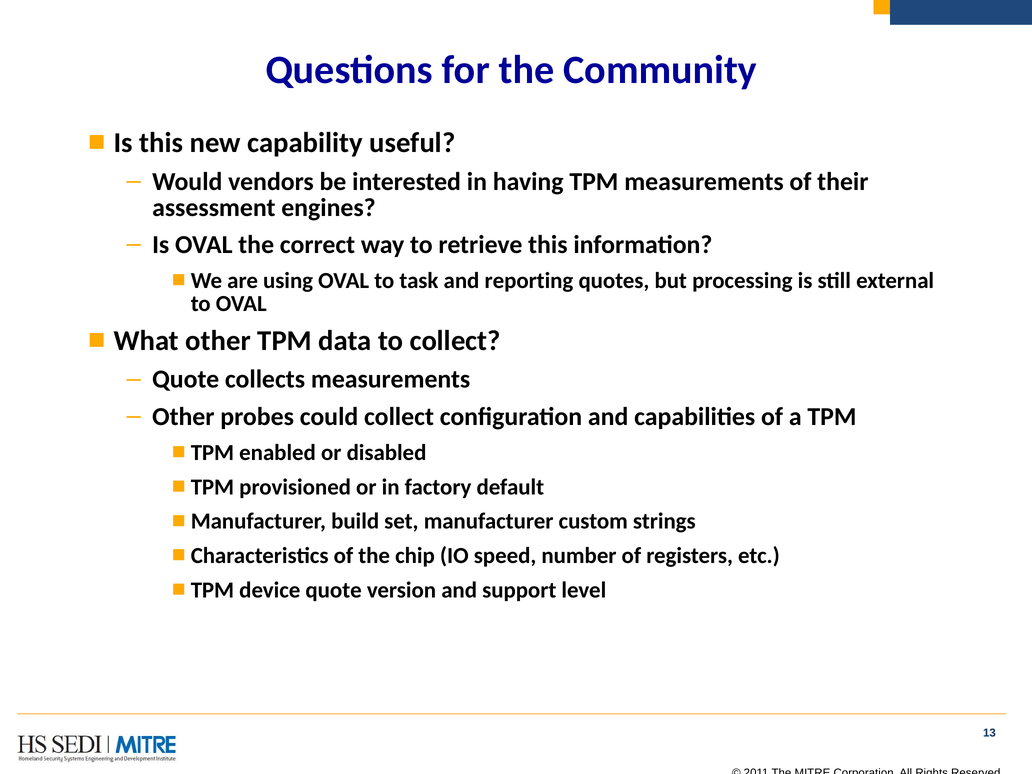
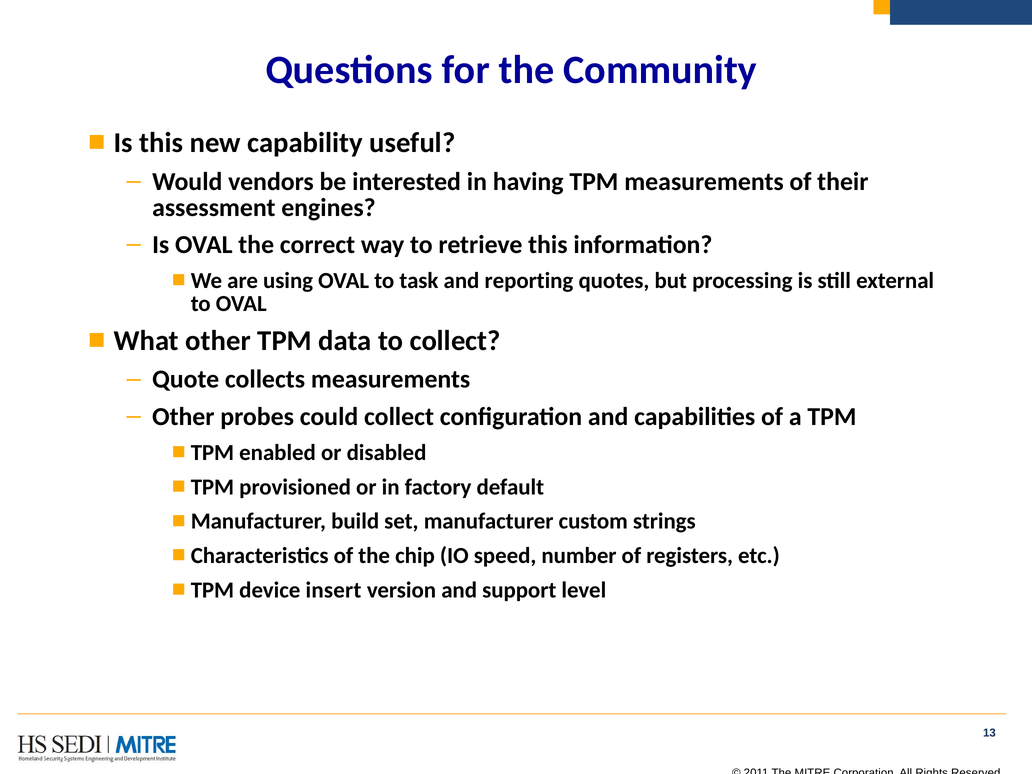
device quote: quote -> insert
